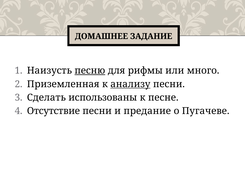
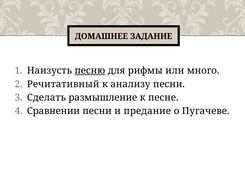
Приземленная: Приземленная -> Речитативный
анализу underline: present -> none
использованы: использованы -> размышление
Отсутствие: Отсутствие -> Сравнении
